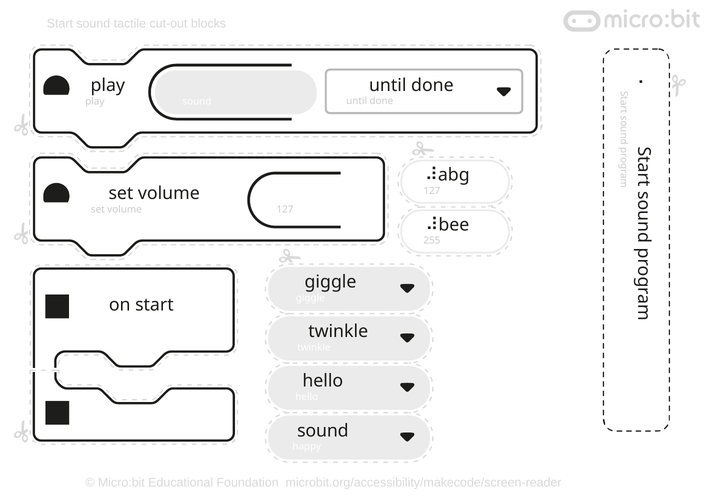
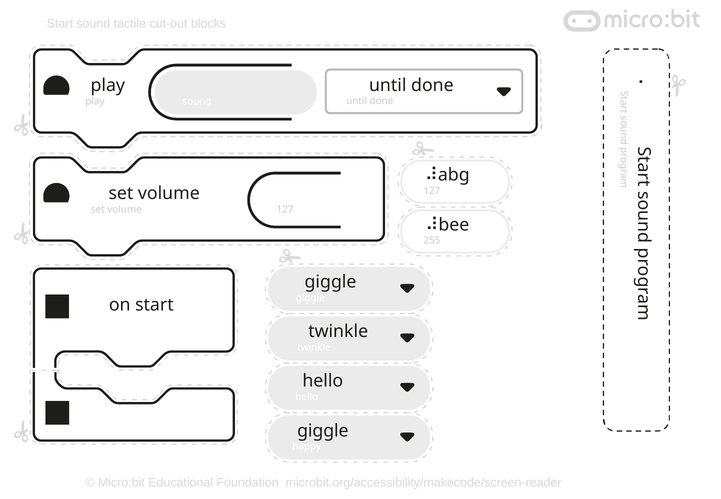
sound at (323, 431): sound -> giggle
